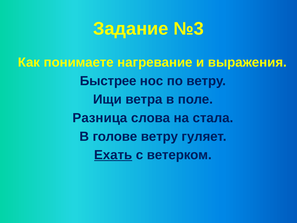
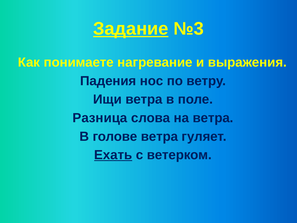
Задание underline: none -> present
Быстрее: Быстрее -> Падения
на стала: стала -> ветра
голове ветру: ветру -> ветра
